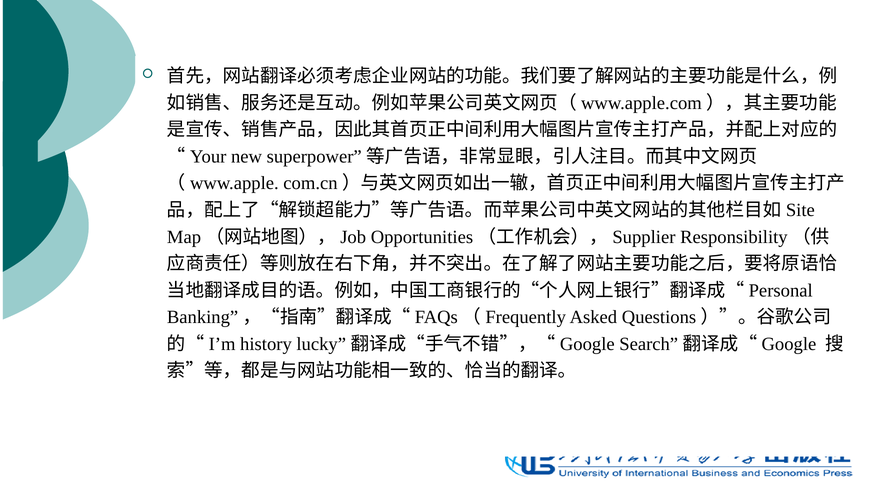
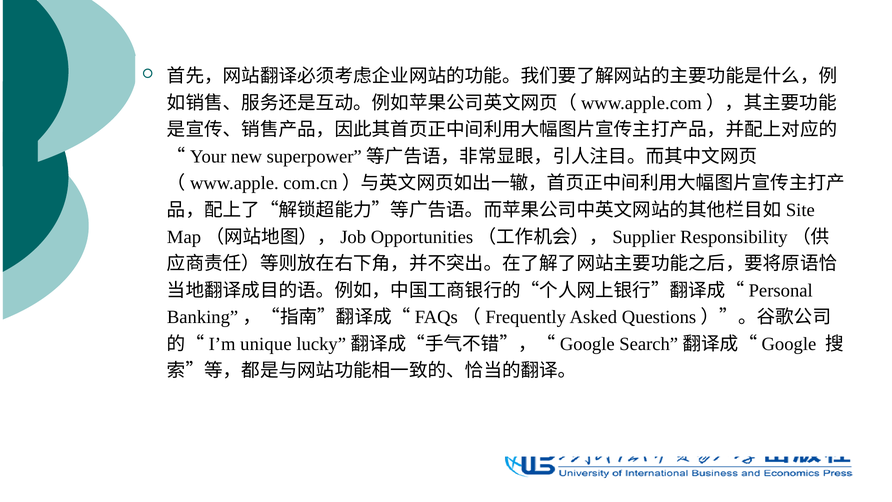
history: history -> unique
